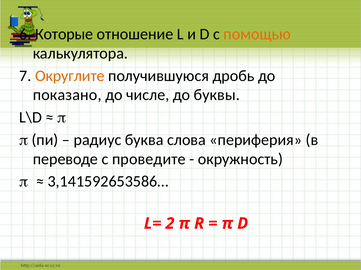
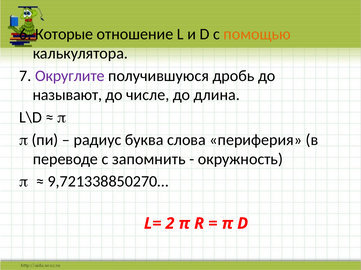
Округлите colour: orange -> purple
показано: показано -> называют
буквы: буквы -> длина
проведите: проведите -> запомнить
3,141592653586…: 3,141592653586… -> 9,721338850270…
